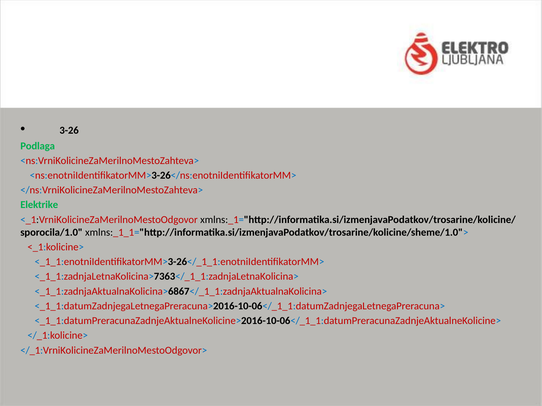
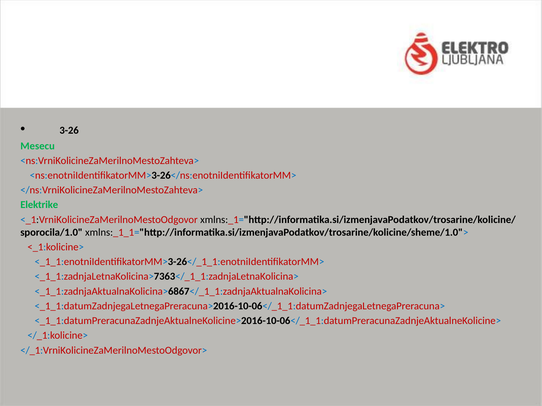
Podlaga: Podlaga -> Mesecu
